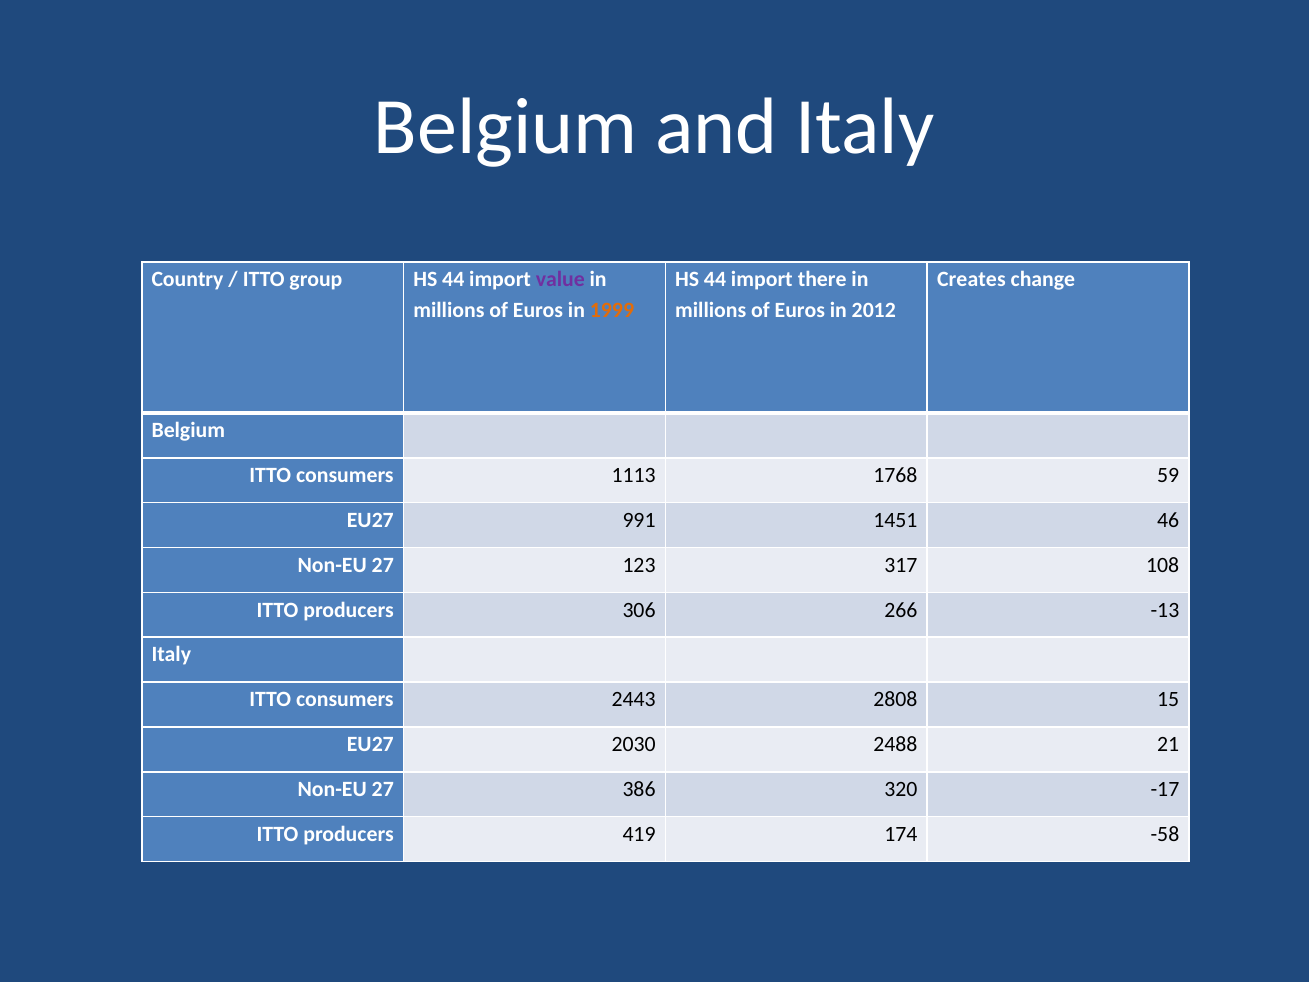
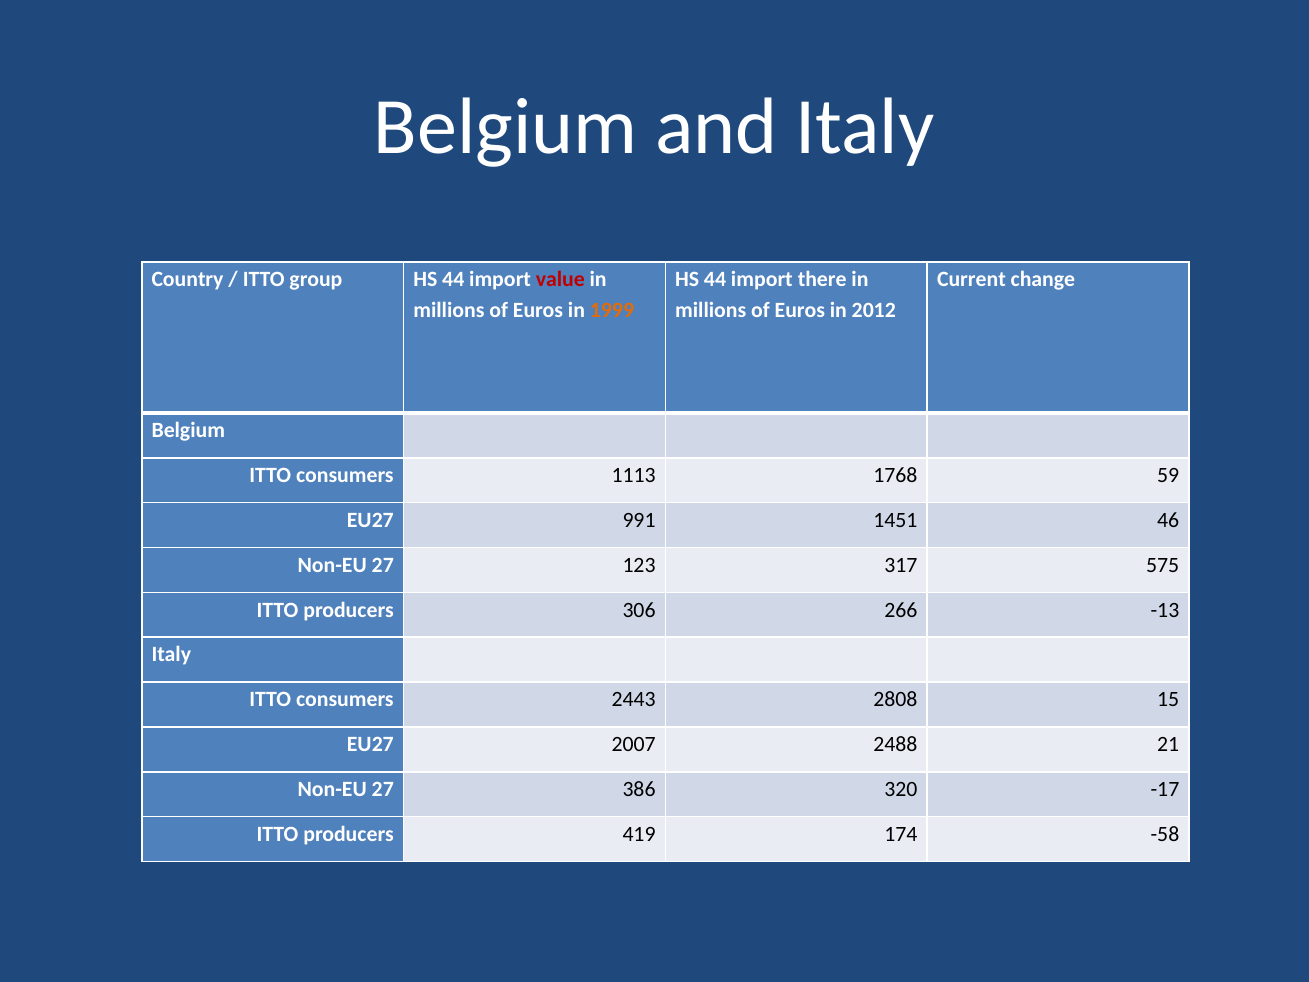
value colour: purple -> red
Creates: Creates -> Current
108: 108 -> 575
2030: 2030 -> 2007
